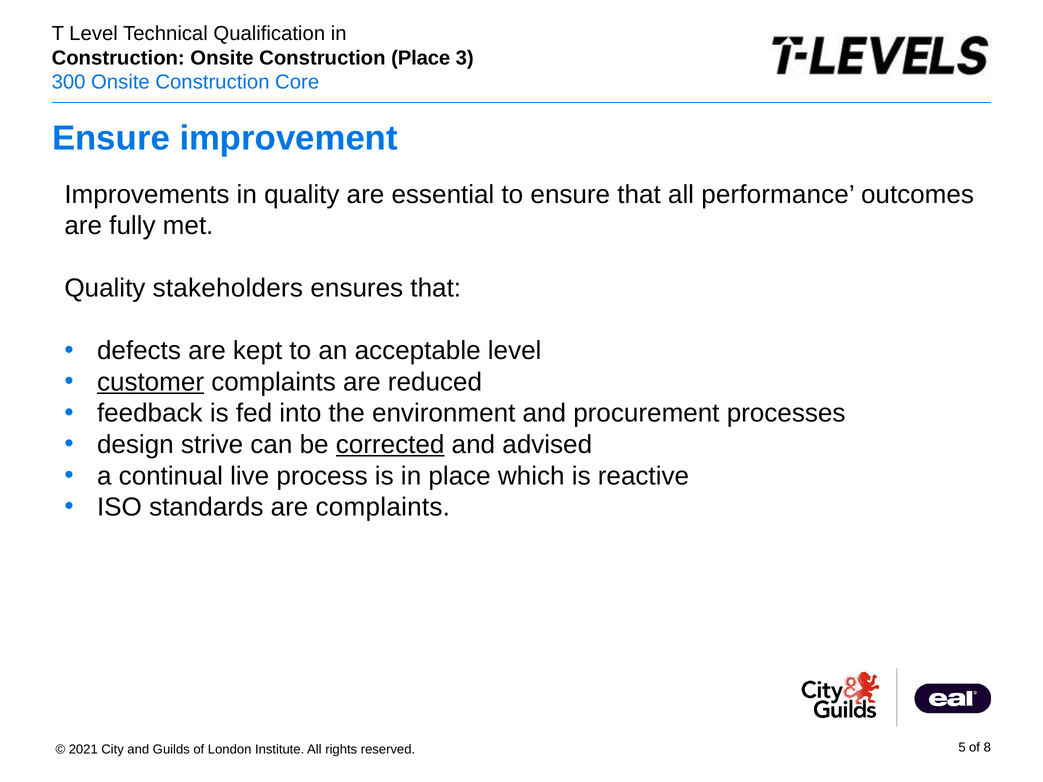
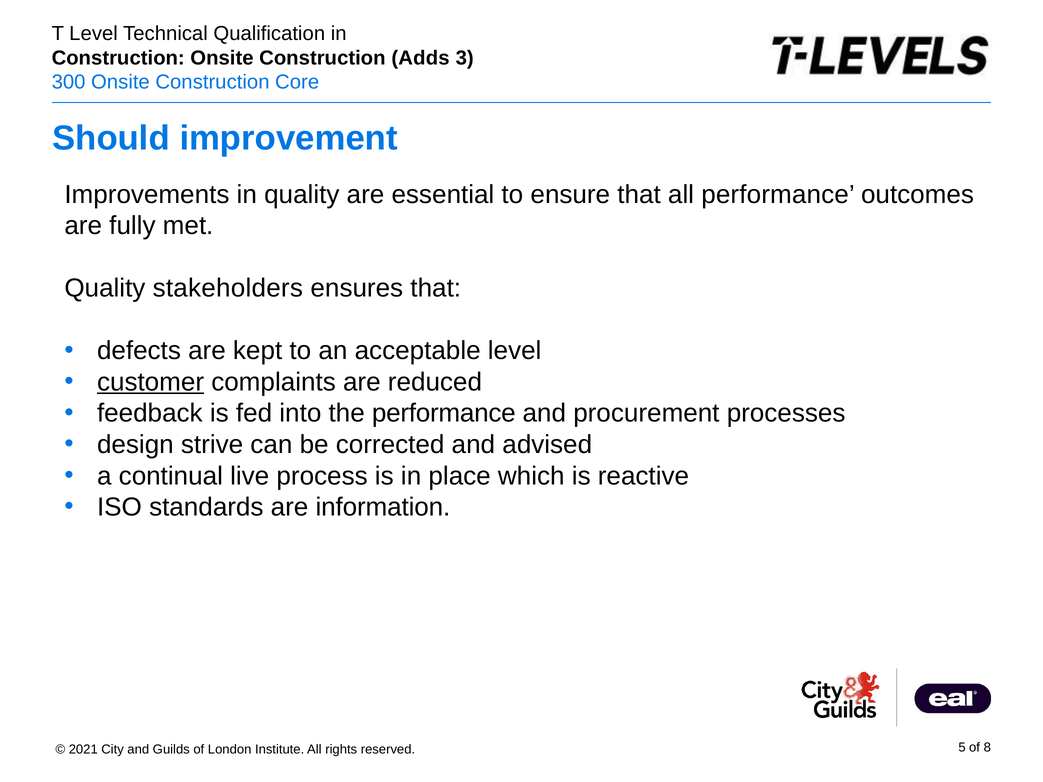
Place at (421, 58): Place -> Adds
Ensure at (111, 138): Ensure -> Should
the environment: environment -> performance
corrected underline: present -> none
are complaints: complaints -> information
